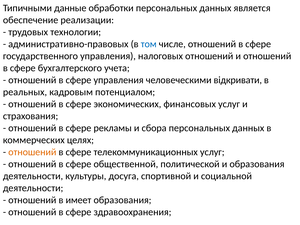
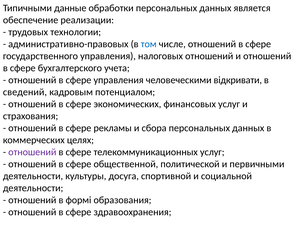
реальных: реальных -> сведений
отношений at (32, 152) colour: orange -> purple
и образования: образования -> первичными
имеет: имеет -> формі
